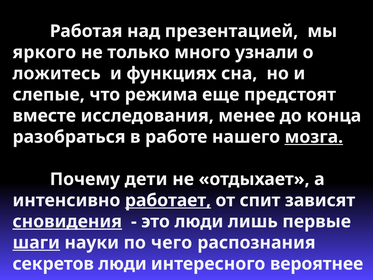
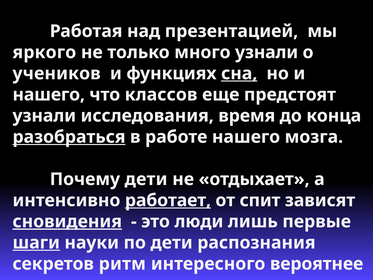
ложитесь: ложитесь -> учеников
сна underline: none -> present
слепые at (49, 95): слепые -> нашего
режима: режима -> классов
вместе at (44, 116): вместе -> узнали
менее: менее -> время
разобраться underline: none -> present
мозга underline: present -> none
по чего: чего -> дети
секретов люди: люди -> ритм
